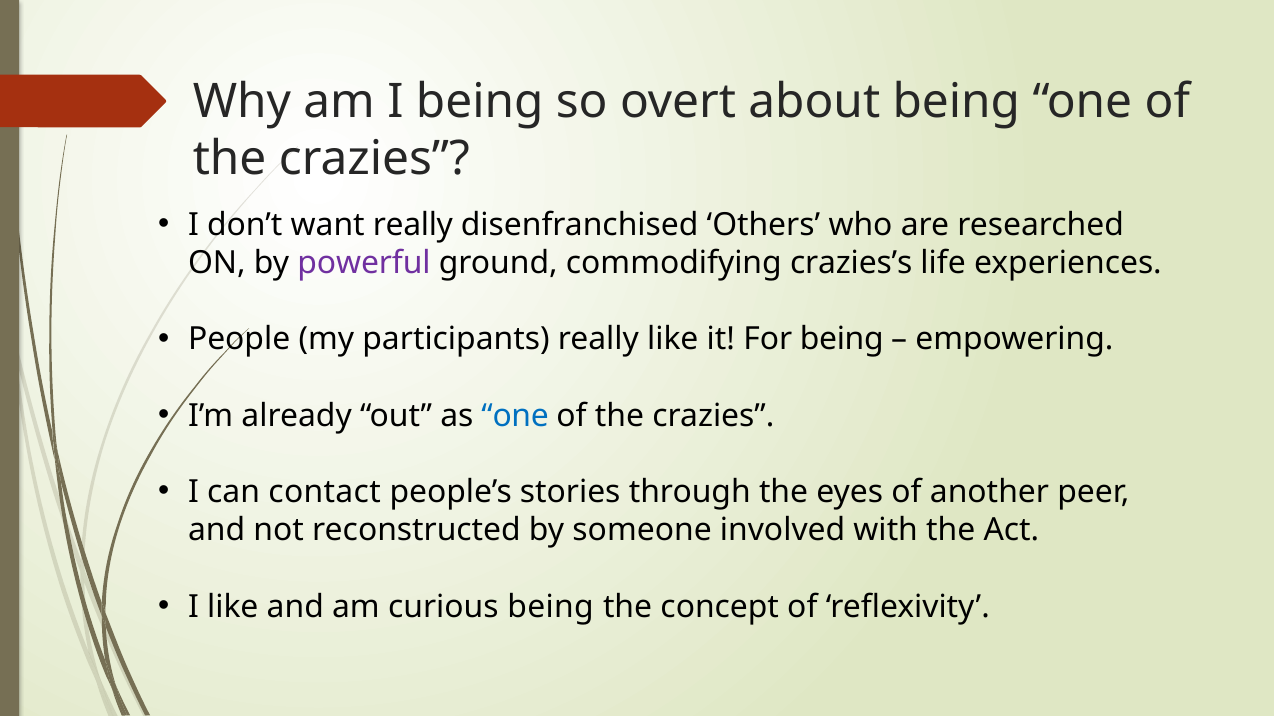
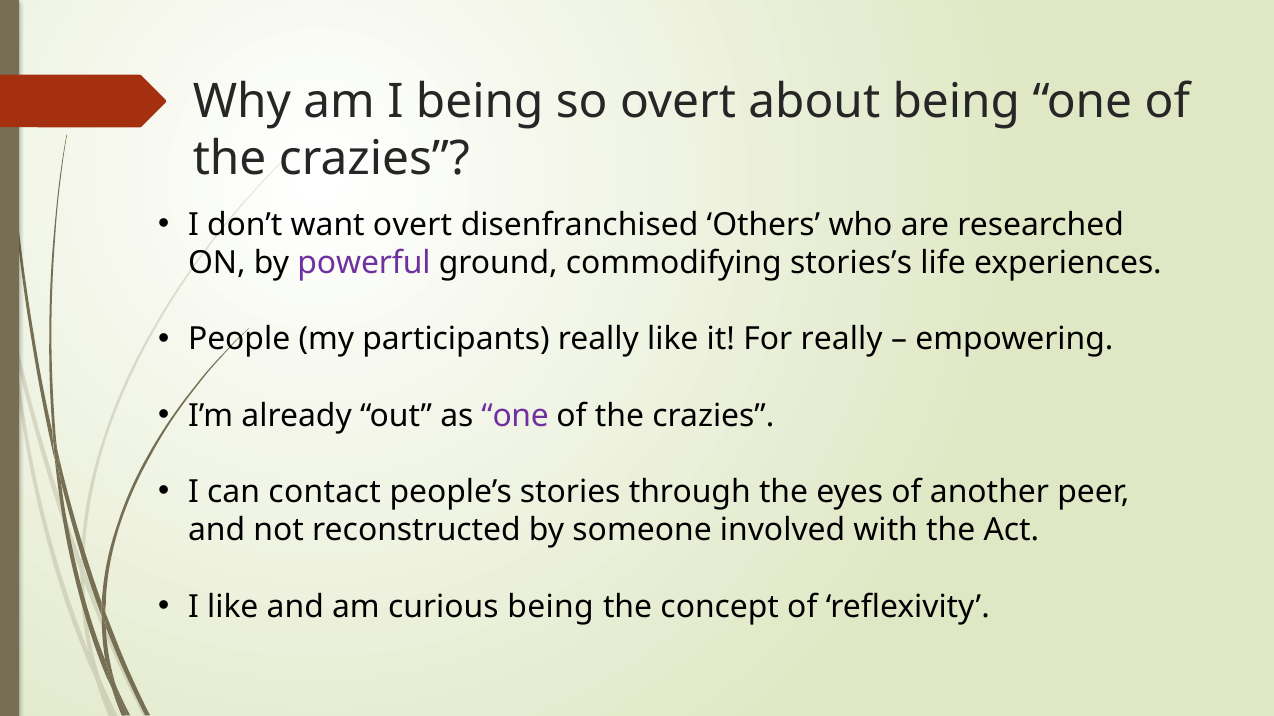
want really: really -> overt
crazies’s: crazies’s -> stories’s
For being: being -> really
one at (515, 416) colour: blue -> purple
